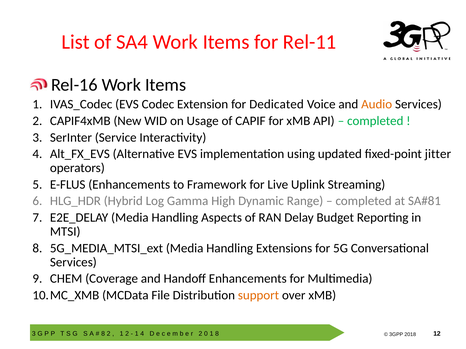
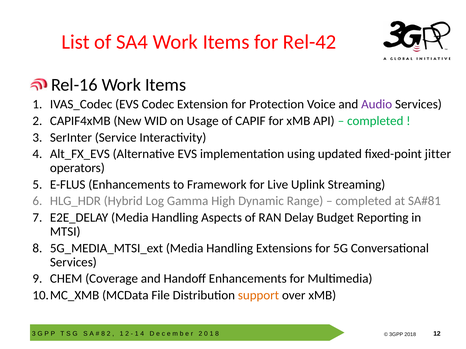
Rel-11: Rel-11 -> Rel-42
Dedicated: Dedicated -> Protection
Audio colour: orange -> purple
